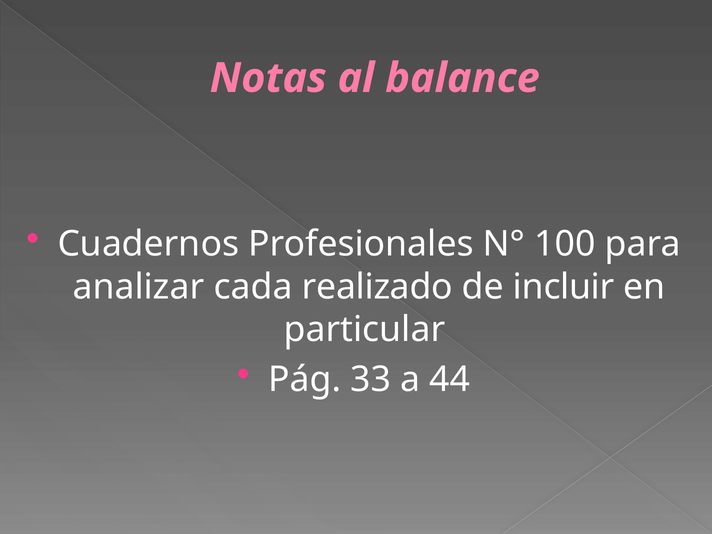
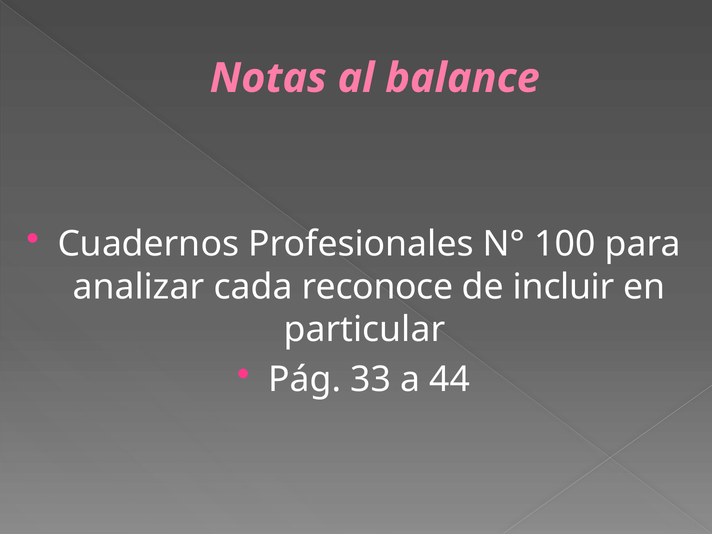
realizado: realizado -> reconoce
